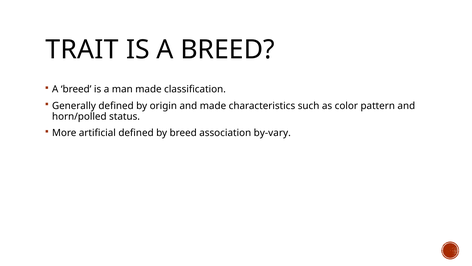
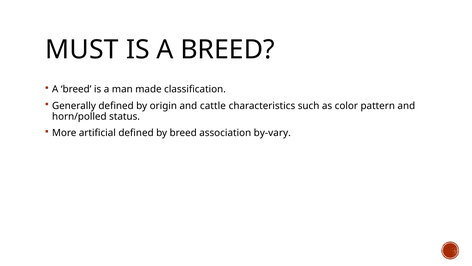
TRAIT: TRAIT -> MUST
and made: made -> cattle
